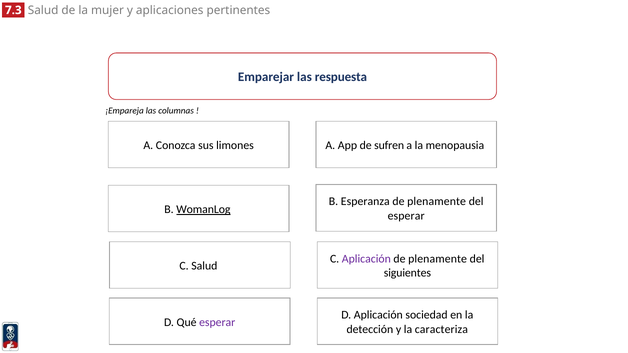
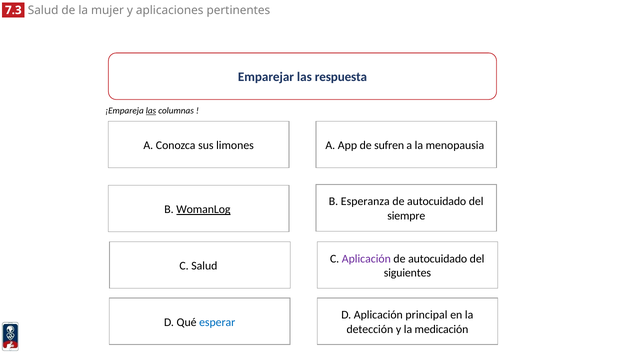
las at (151, 111) underline: none -> present
plenamente at (437, 202): plenamente -> autocuidado
esperar at (406, 216): esperar -> siempre
plenamente at (438, 259): plenamente -> autocuidado
sociedad: sociedad -> principal
esperar at (217, 322) colour: purple -> blue
caracteriza: caracteriza -> medicación
